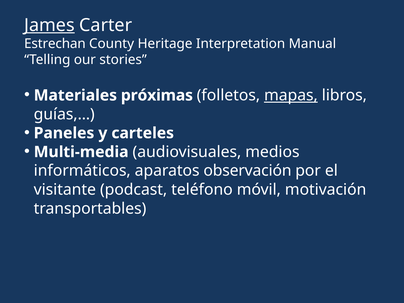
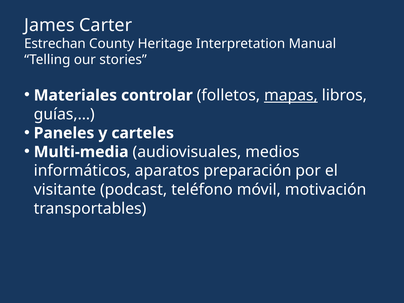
James underline: present -> none
próximas: próximas -> controlar
observación: observación -> preparación
